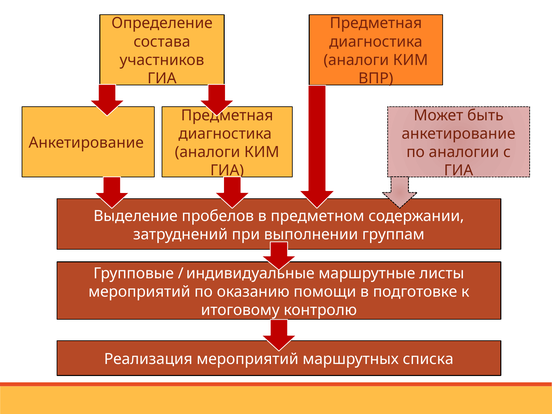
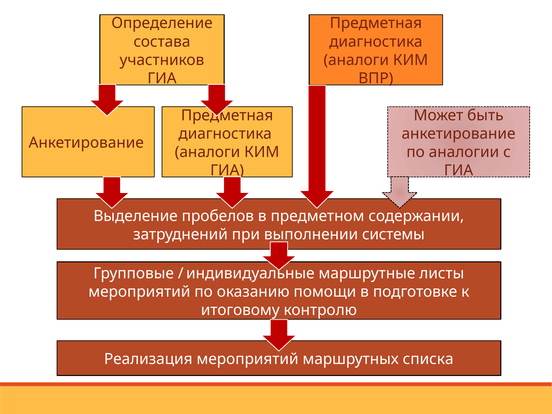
группам: группам -> системы
